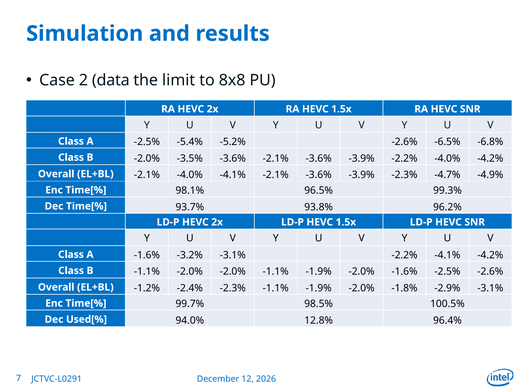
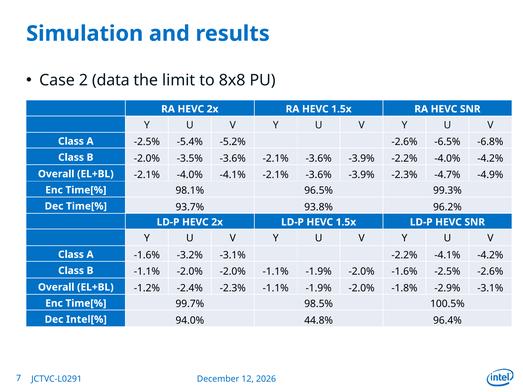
Used[%: Used[% -> Intel[%
12.8%: 12.8% -> 44.8%
